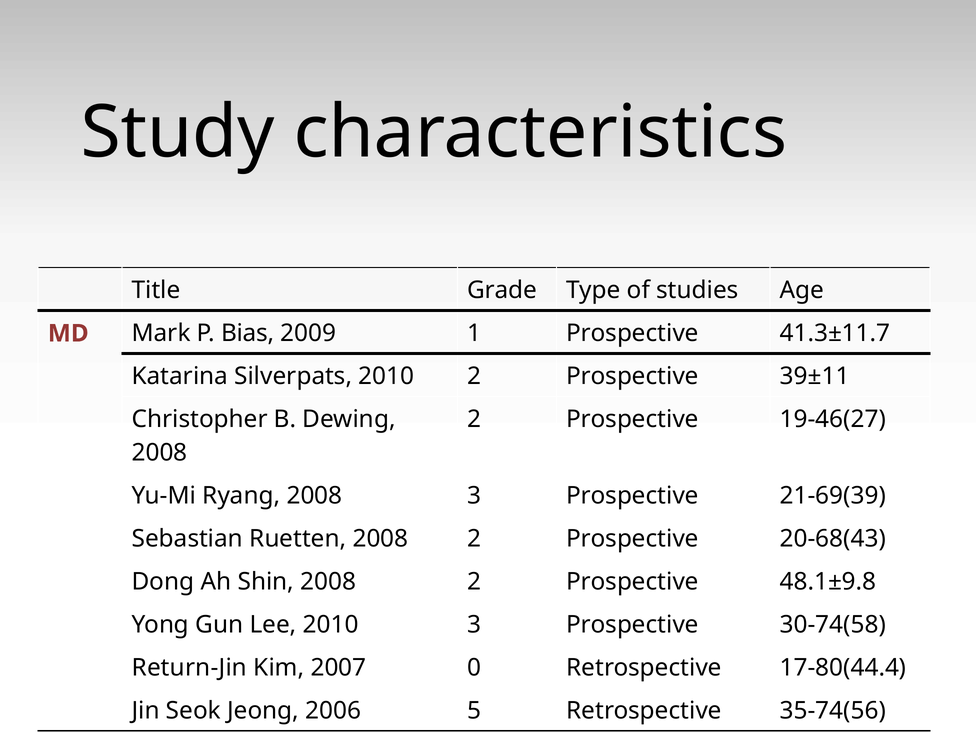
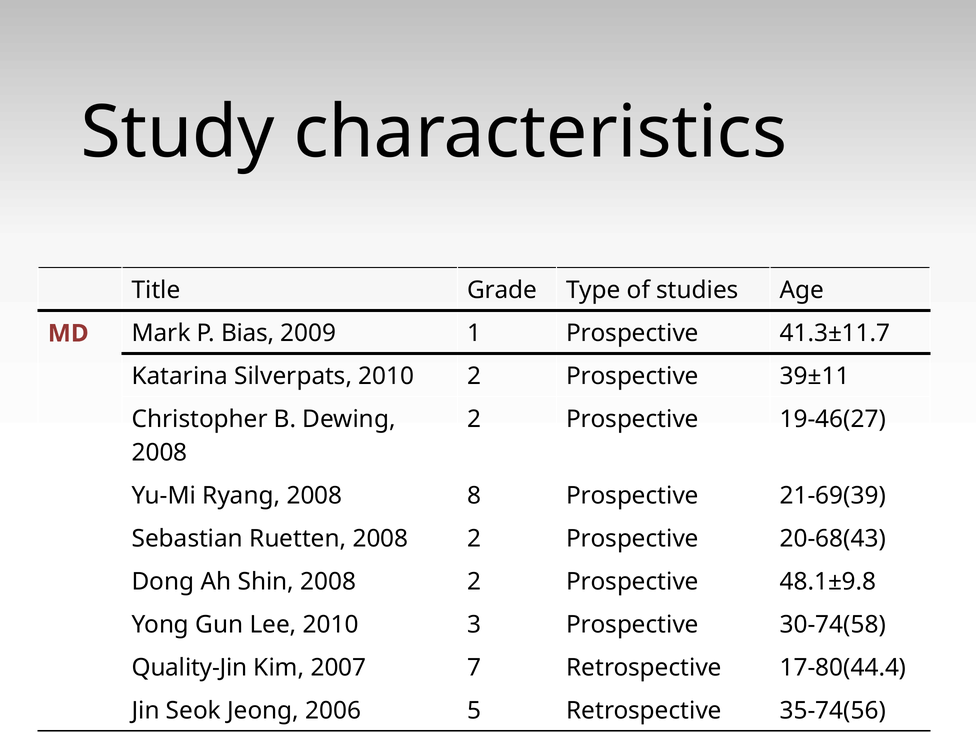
2008 3: 3 -> 8
Return-Jin: Return-Jin -> Quality-Jin
0: 0 -> 7
